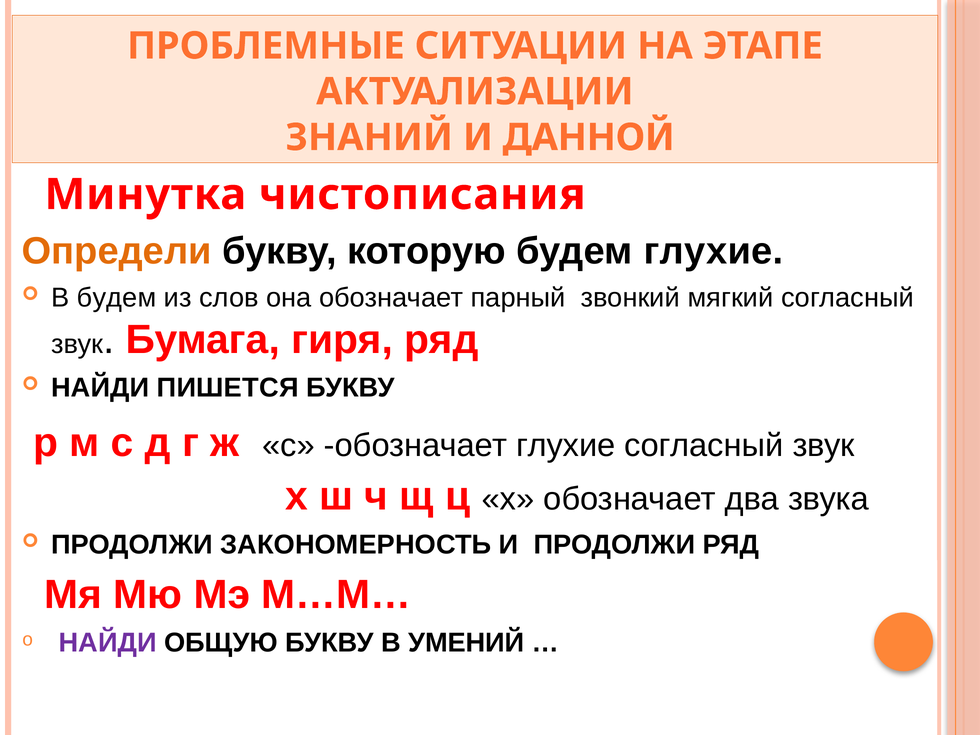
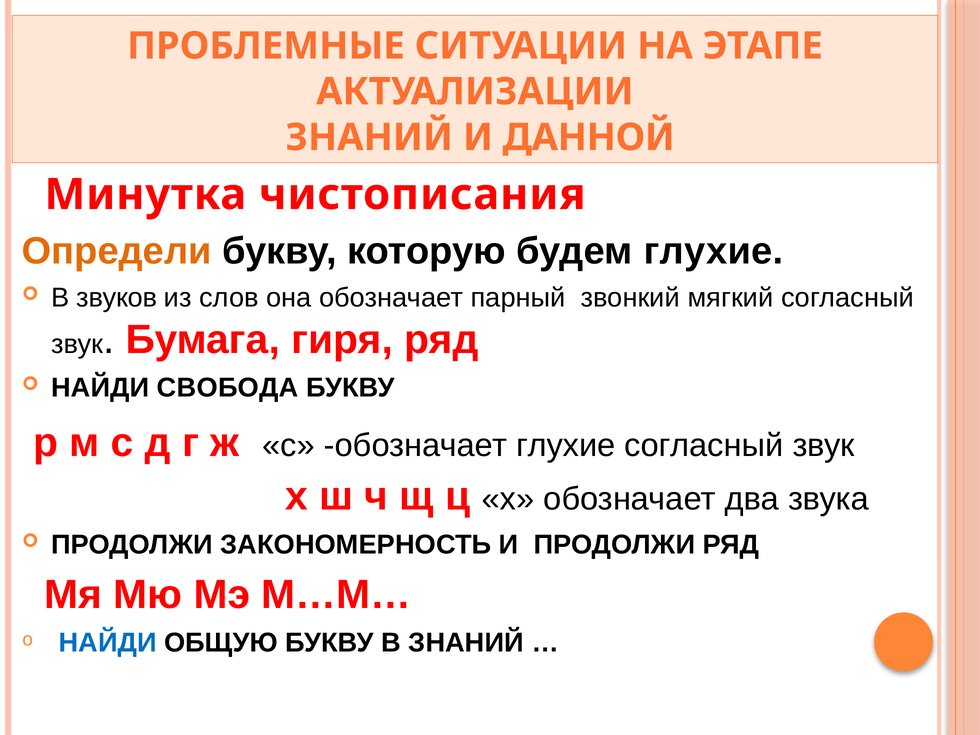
В будем: будем -> звуков
ПИШЕТСЯ: ПИШЕТСЯ -> СВОБОДА
НАЙДИ at (108, 643) colour: purple -> blue
В УМЕНИЙ: УМЕНИЙ -> ЗНАНИЙ
